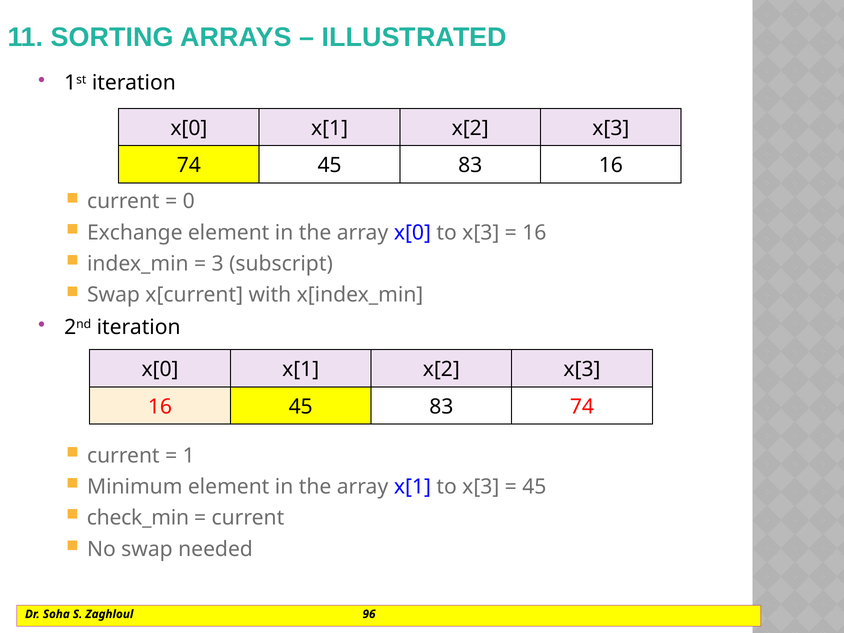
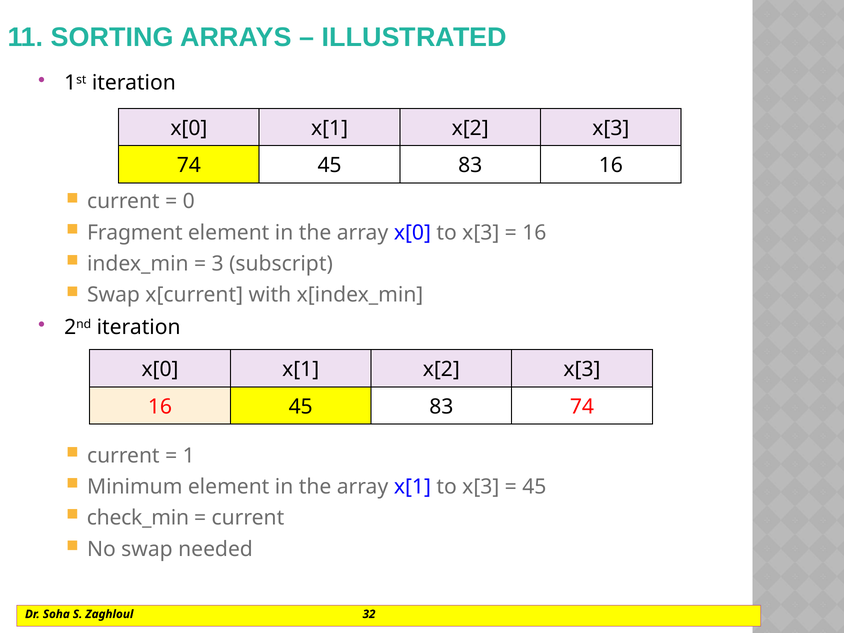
Exchange: Exchange -> Fragment
96: 96 -> 32
